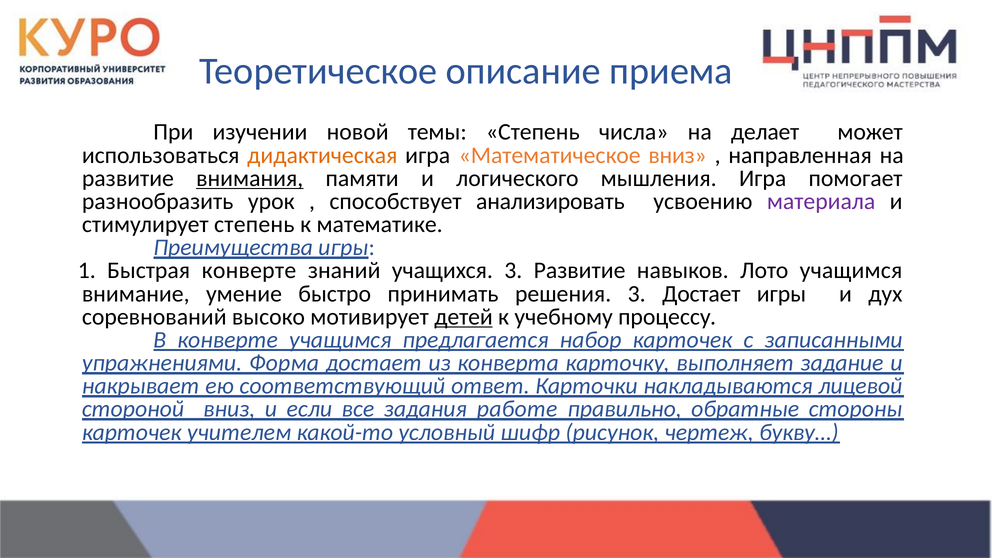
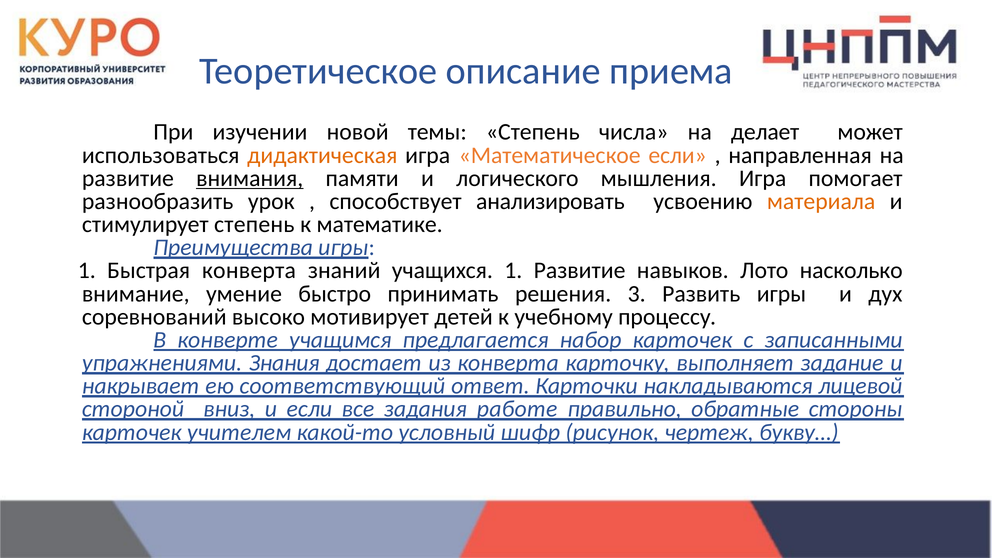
Математическое вниз: вниз -> если
материала colour: purple -> orange
Быстрая конверте: конверте -> конверта
учащихся 3: 3 -> 1
Лото учащимся: учащимся -> насколько
3 Достает: Достает -> Развить
детей underline: present -> none
Форма: Форма -> Знания
